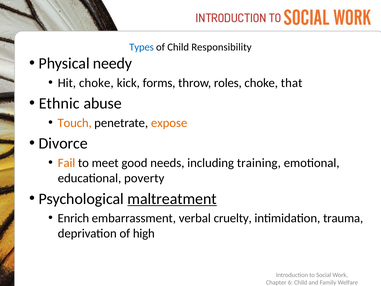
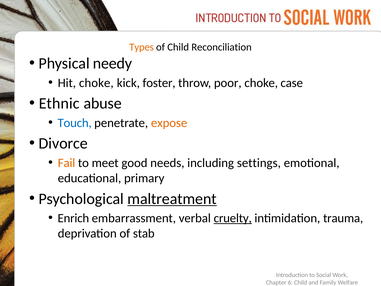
Types colour: blue -> orange
Responsibility: Responsibility -> Reconciliation
forms: forms -> foster
roles: roles -> poor
that: that -> case
Touch colour: orange -> blue
training: training -> settings
poverty: poverty -> primary
cruelty underline: none -> present
high: high -> stab
